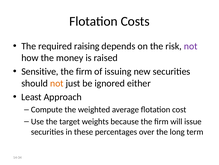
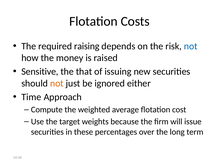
not at (191, 46) colour: purple -> blue
firm at (84, 71): firm -> that
Least: Least -> Time
